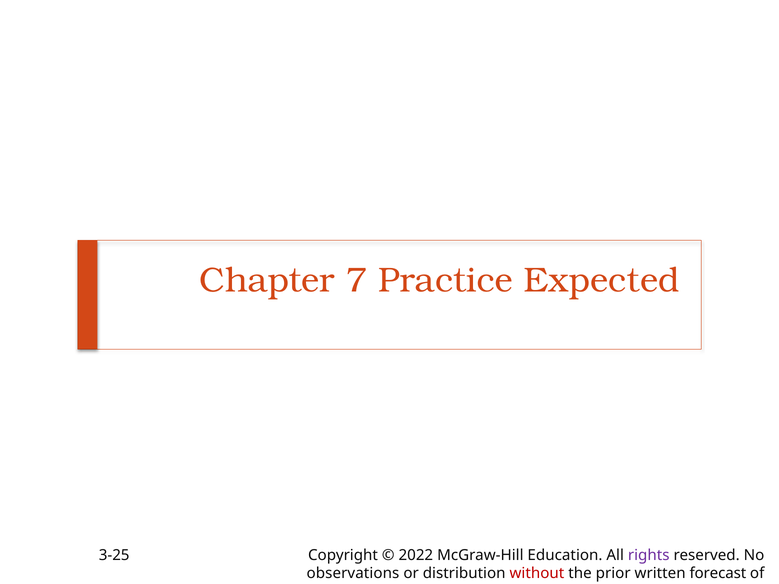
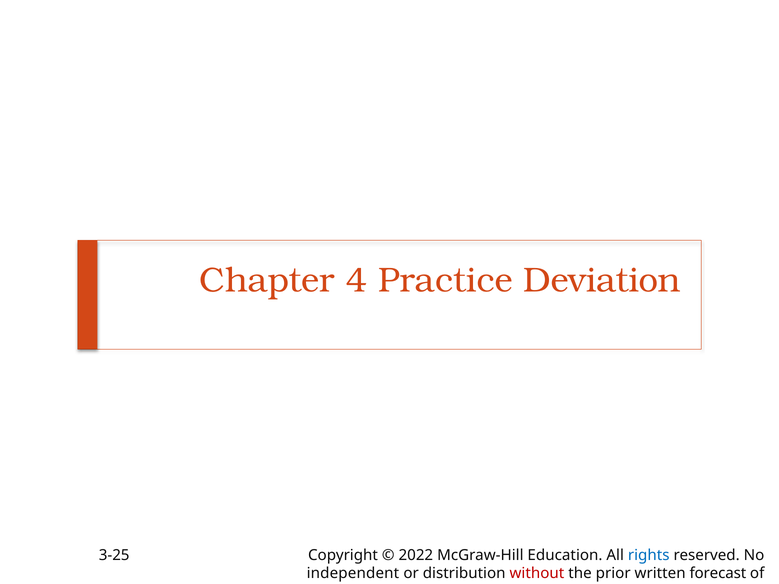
7: 7 -> 4
Expected: Expected -> Deviation
rights colour: purple -> blue
observations: observations -> independent
